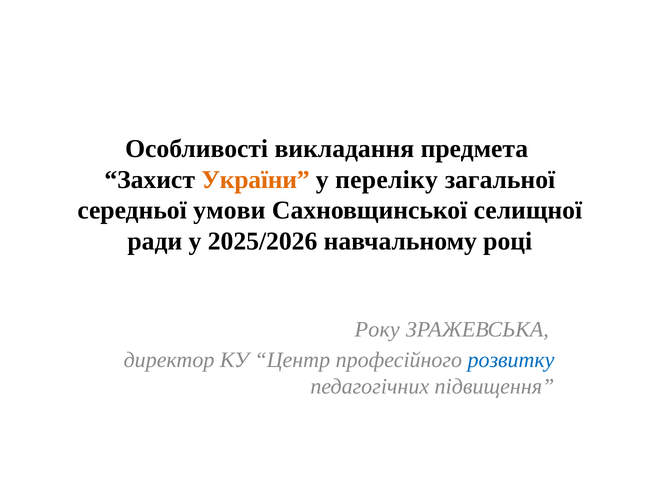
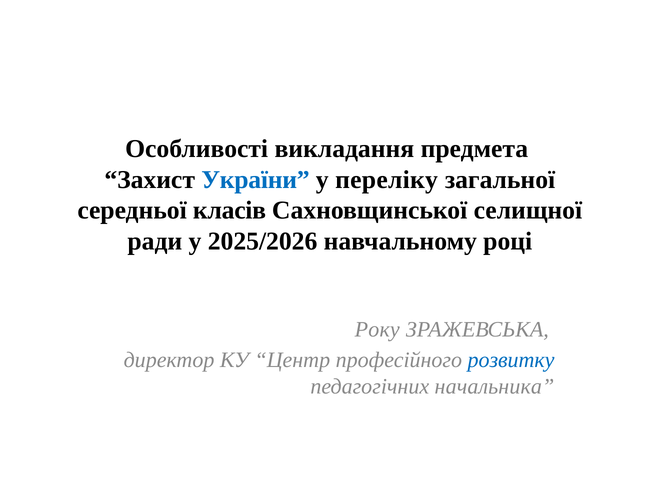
України colour: orange -> blue
умови: умови -> класів
підвищення: підвищення -> начальника
